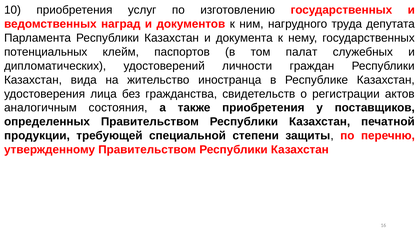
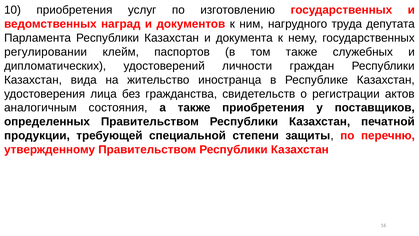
потенциальных: потенциальных -> регулировании
том палат: палат -> также
